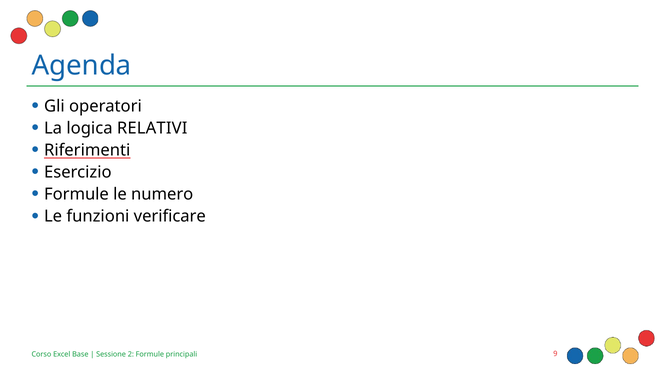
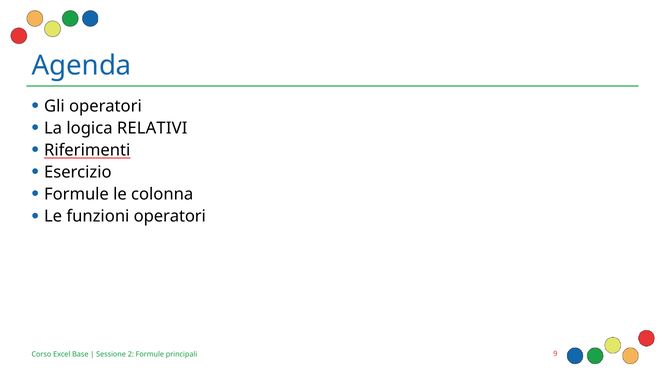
numero: numero -> colonna
funzioni verificare: verificare -> operatori
